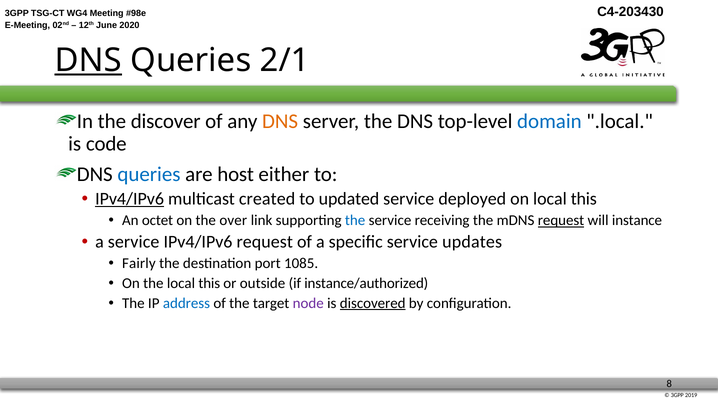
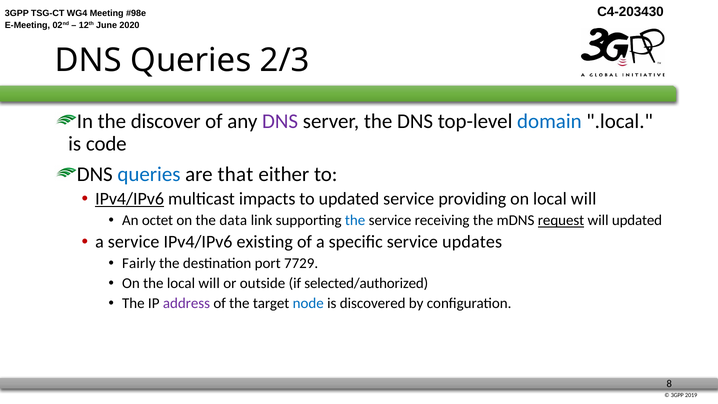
DNS at (88, 60) underline: present -> none
2/1: 2/1 -> 2/3
DNS at (280, 121) colour: orange -> purple
host: host -> that
created: created -> impacts
deployed: deployed -> providing
on local this: this -> will
over: over -> data
will instance: instance -> updated
IPv4/IPv6 request: request -> existing
1085: 1085 -> 7729
the local this: this -> will
instance/authorized: instance/authorized -> selected/authorized
address colour: blue -> purple
node colour: purple -> blue
discovered underline: present -> none
